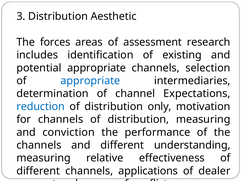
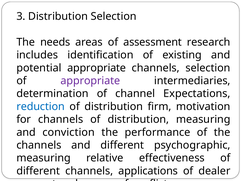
Distribution Aesthetic: Aesthetic -> Selection
forces: forces -> needs
appropriate at (90, 81) colour: blue -> purple
only: only -> firm
understanding: understanding -> psychographic
